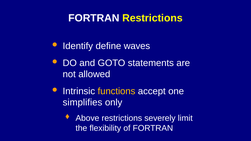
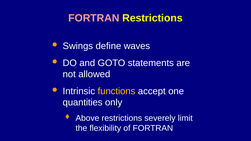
FORTRAN at (94, 18) colour: white -> pink
Identify: Identify -> Swings
simplifies: simplifies -> quantities
